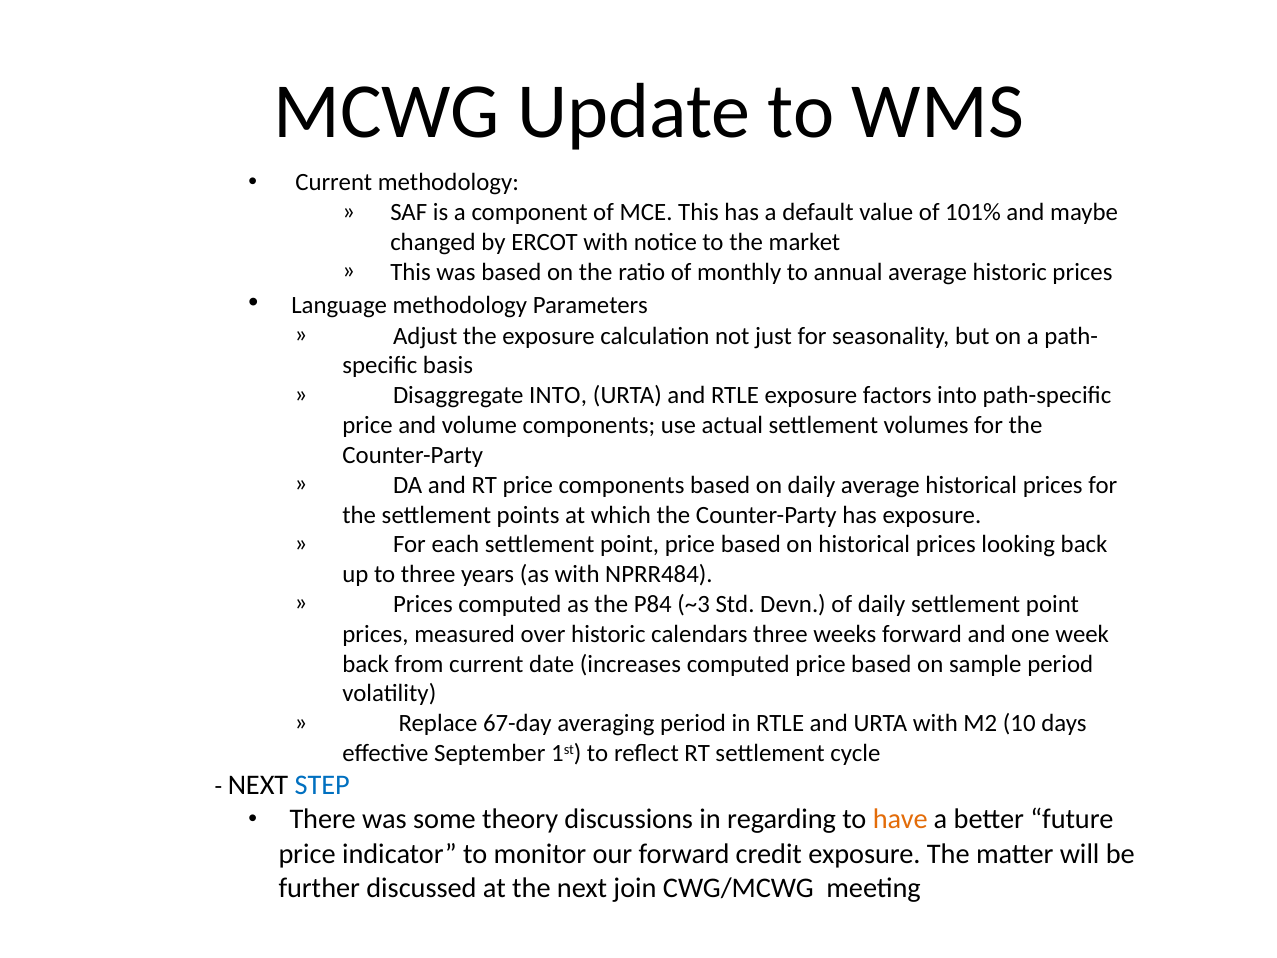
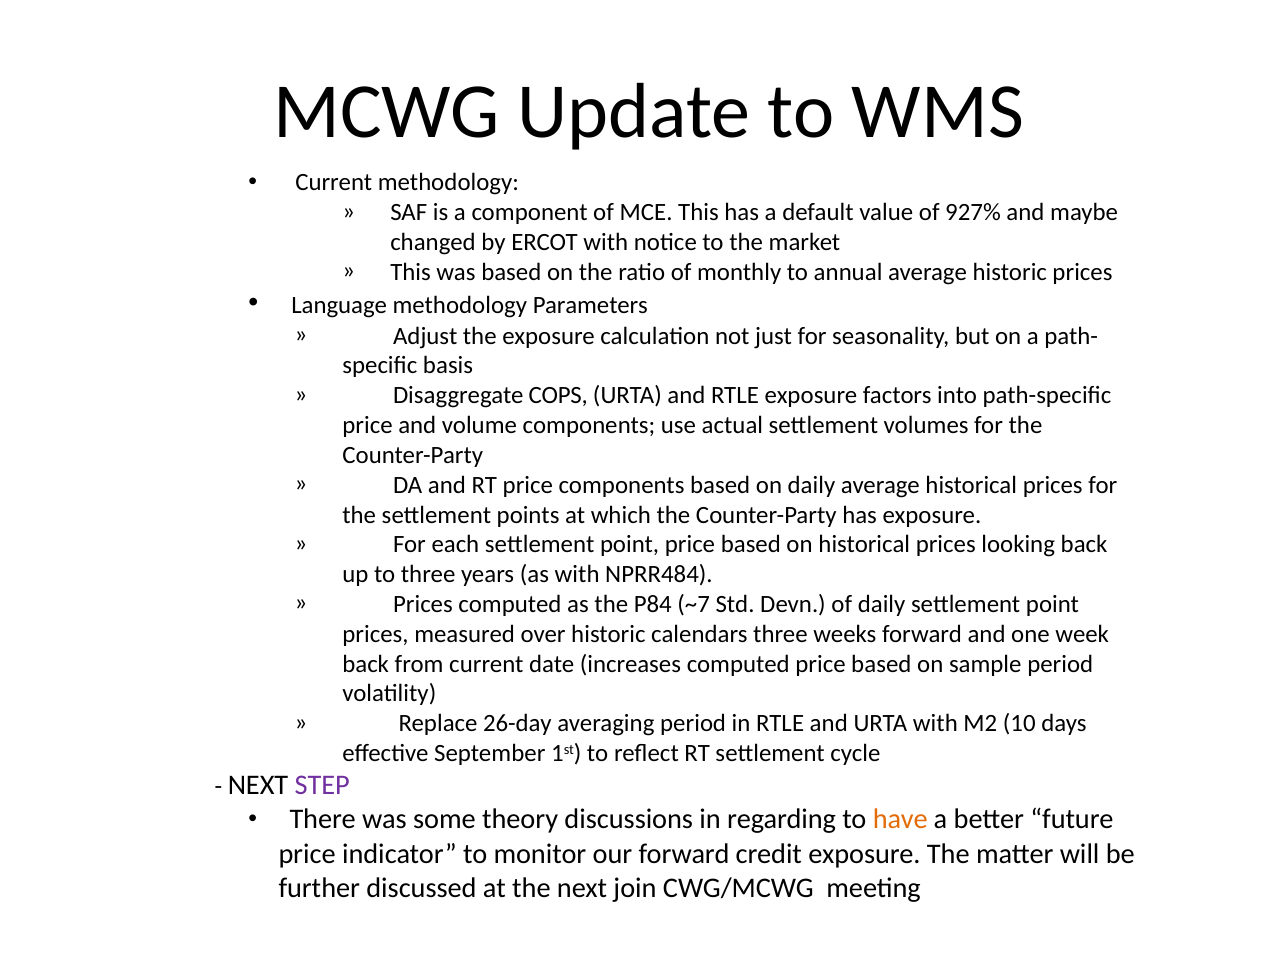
101%: 101% -> 927%
Disaggregate INTO: INTO -> COPS
~3: ~3 -> ~7
67-day: 67-day -> 26-day
STEP colour: blue -> purple
